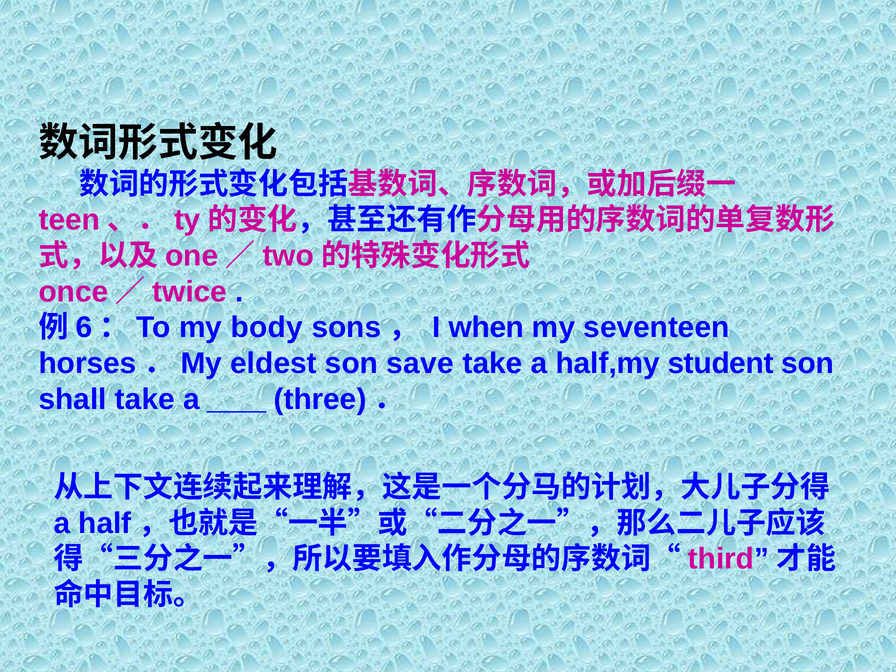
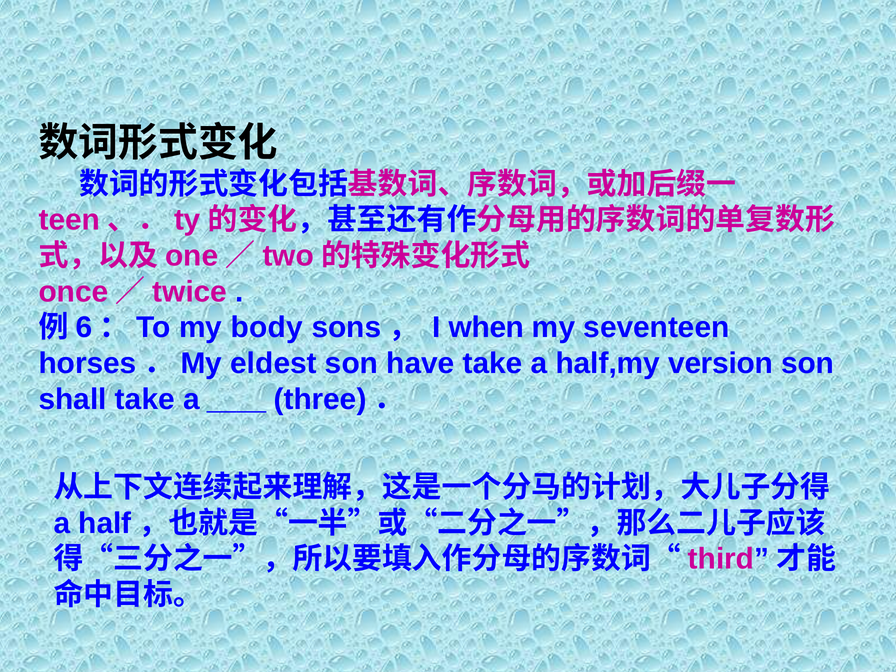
save: save -> have
student: student -> version
